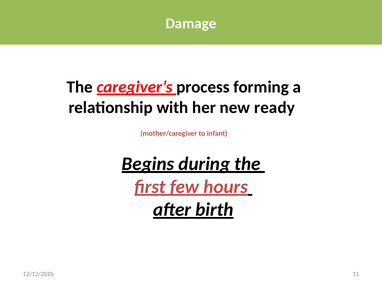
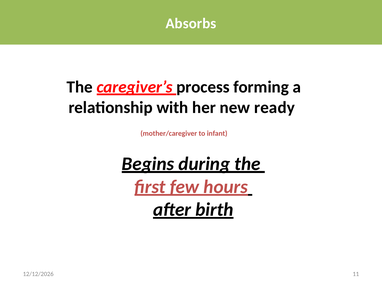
Damage: Damage -> Absorbs
